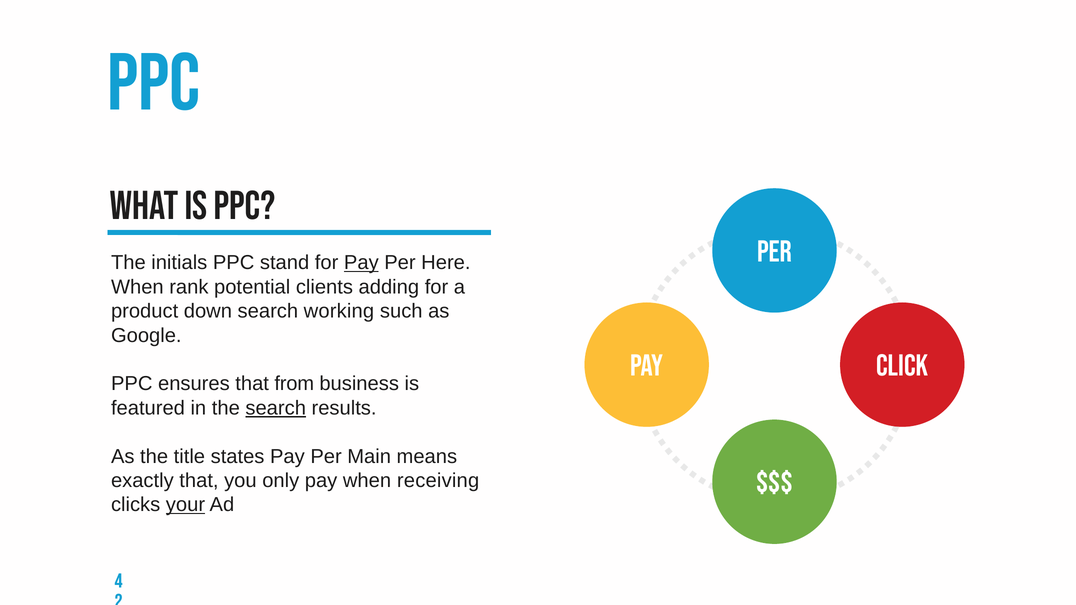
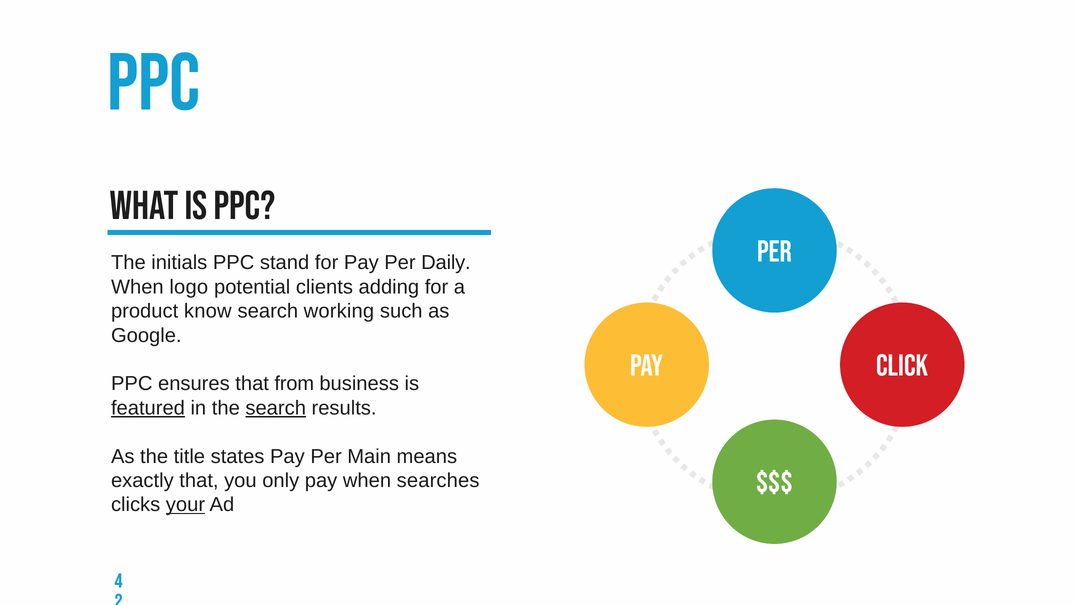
Pay at (361, 263) underline: present -> none
Here: Here -> Daily
rank: rank -> logo
down: down -> know
featured underline: none -> present
receiving: receiving -> searches
